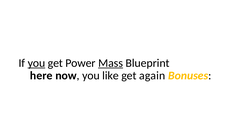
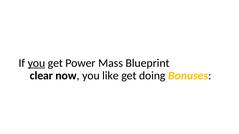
Mass underline: present -> none
here: here -> clear
again: again -> doing
